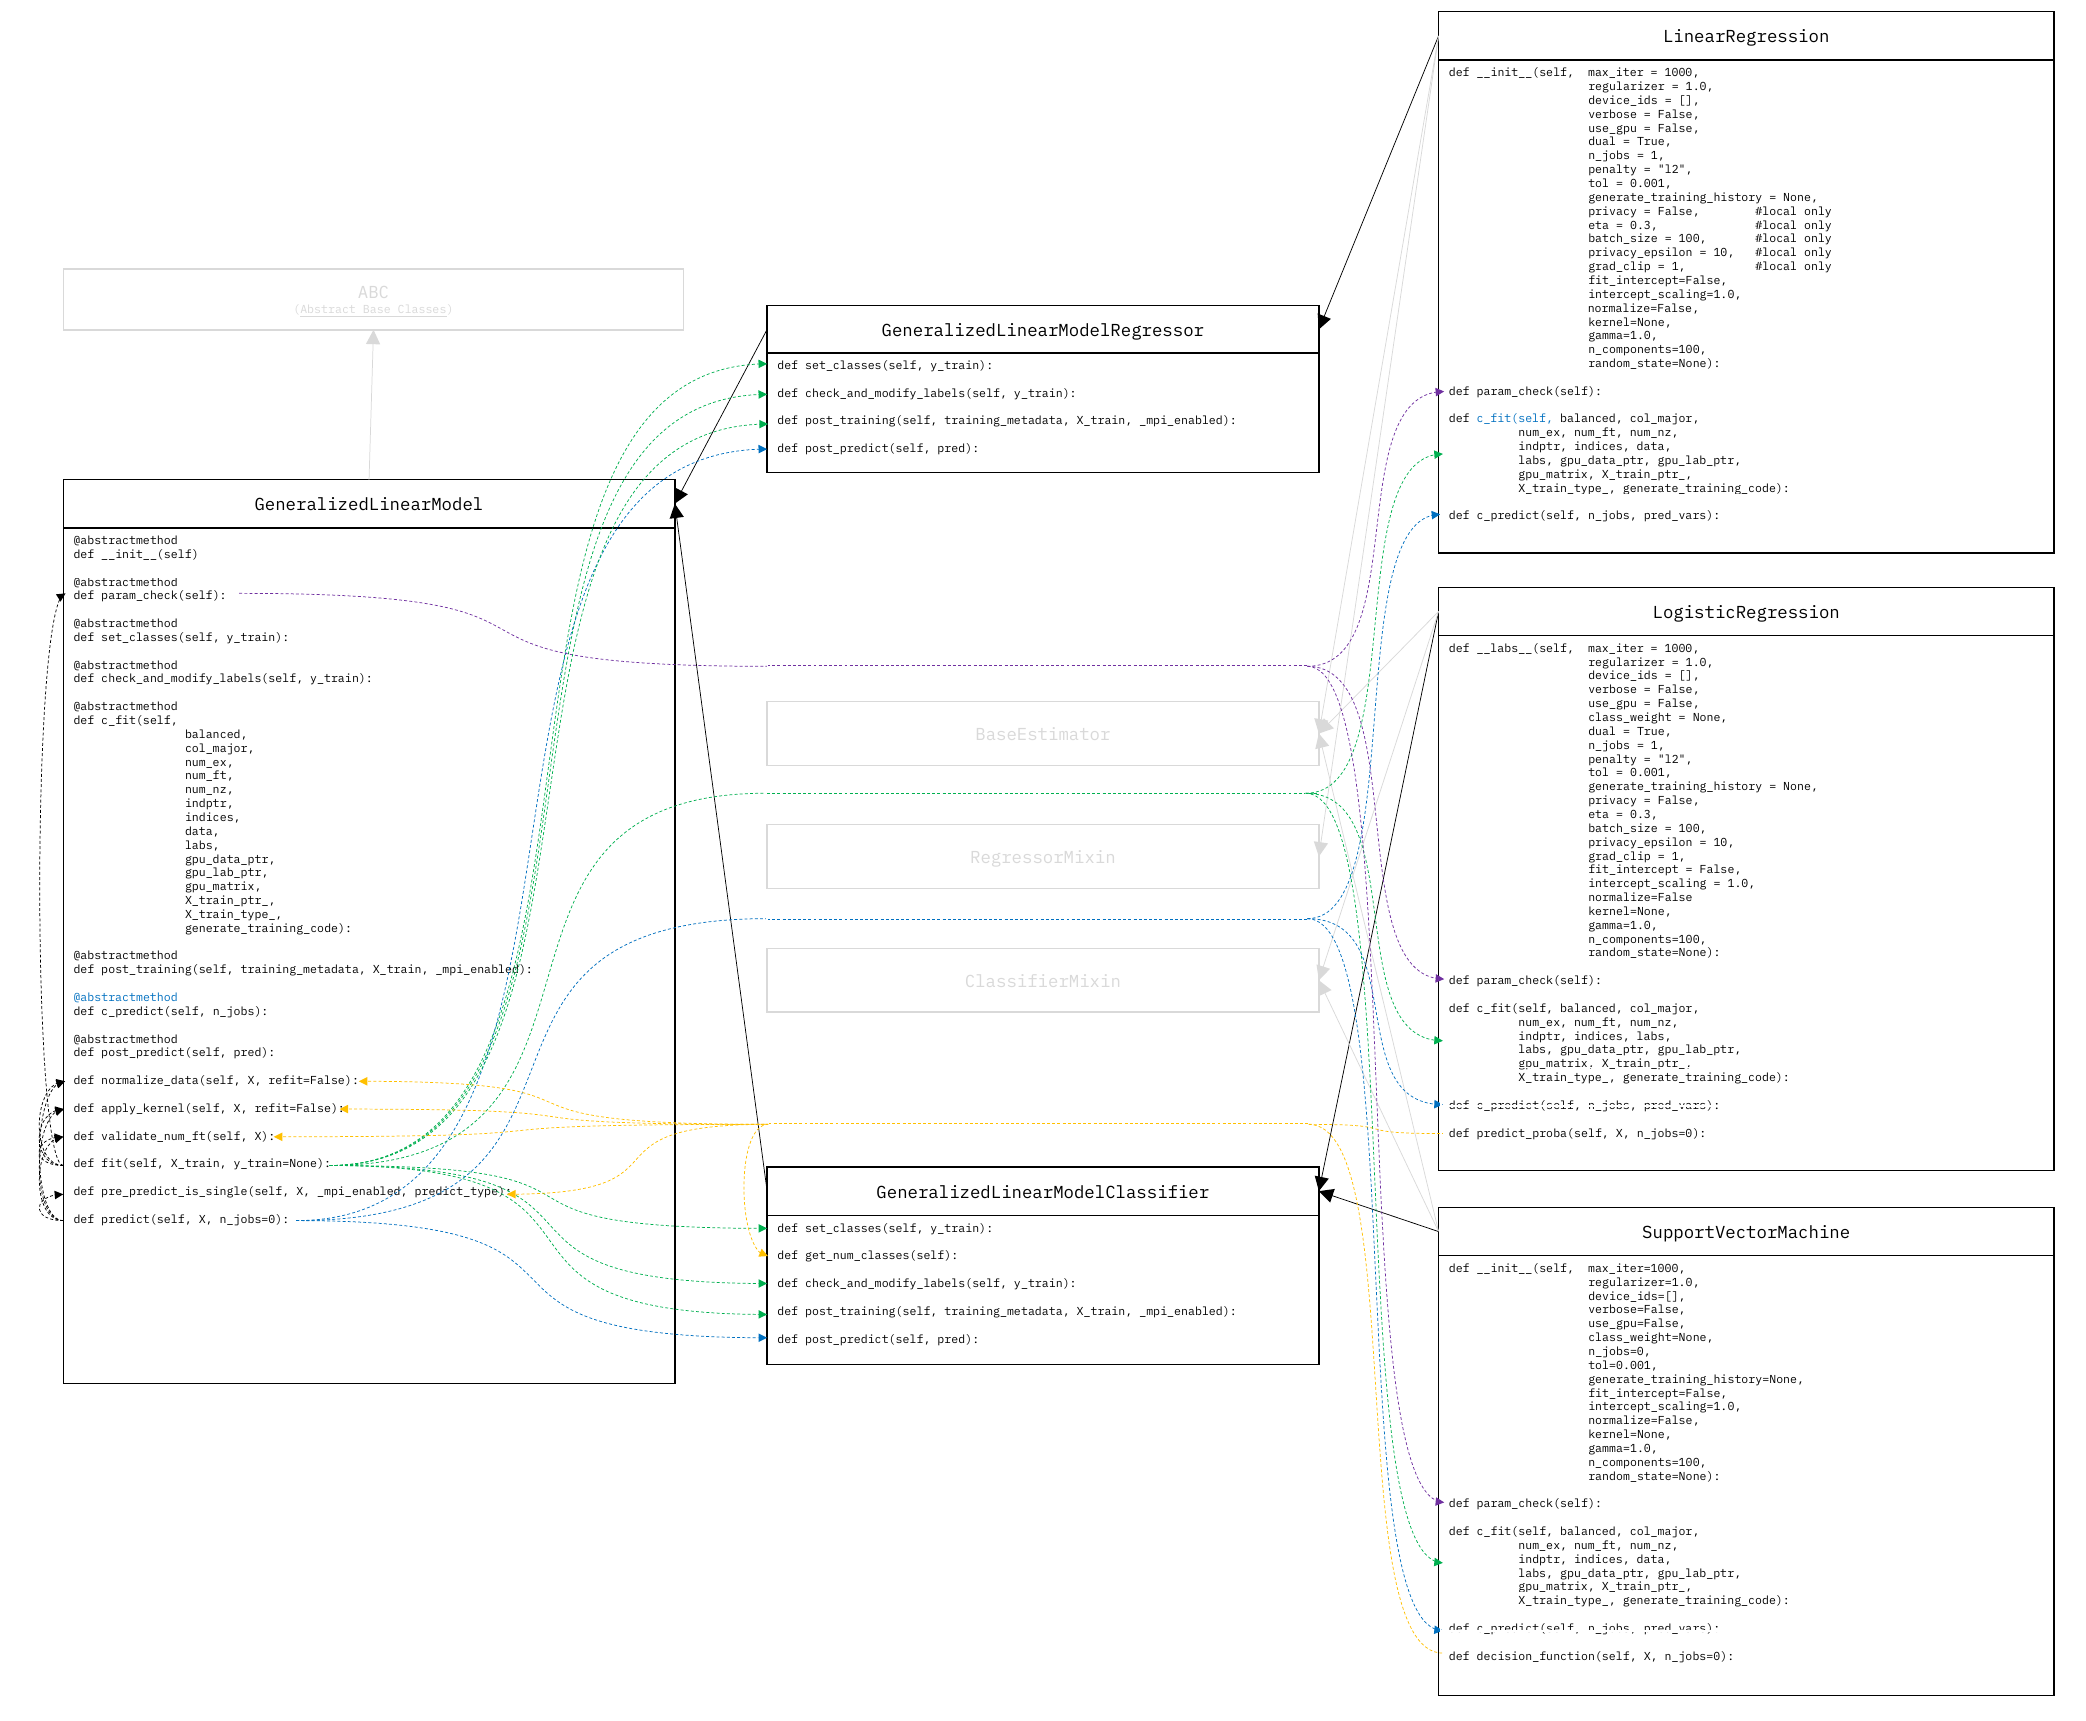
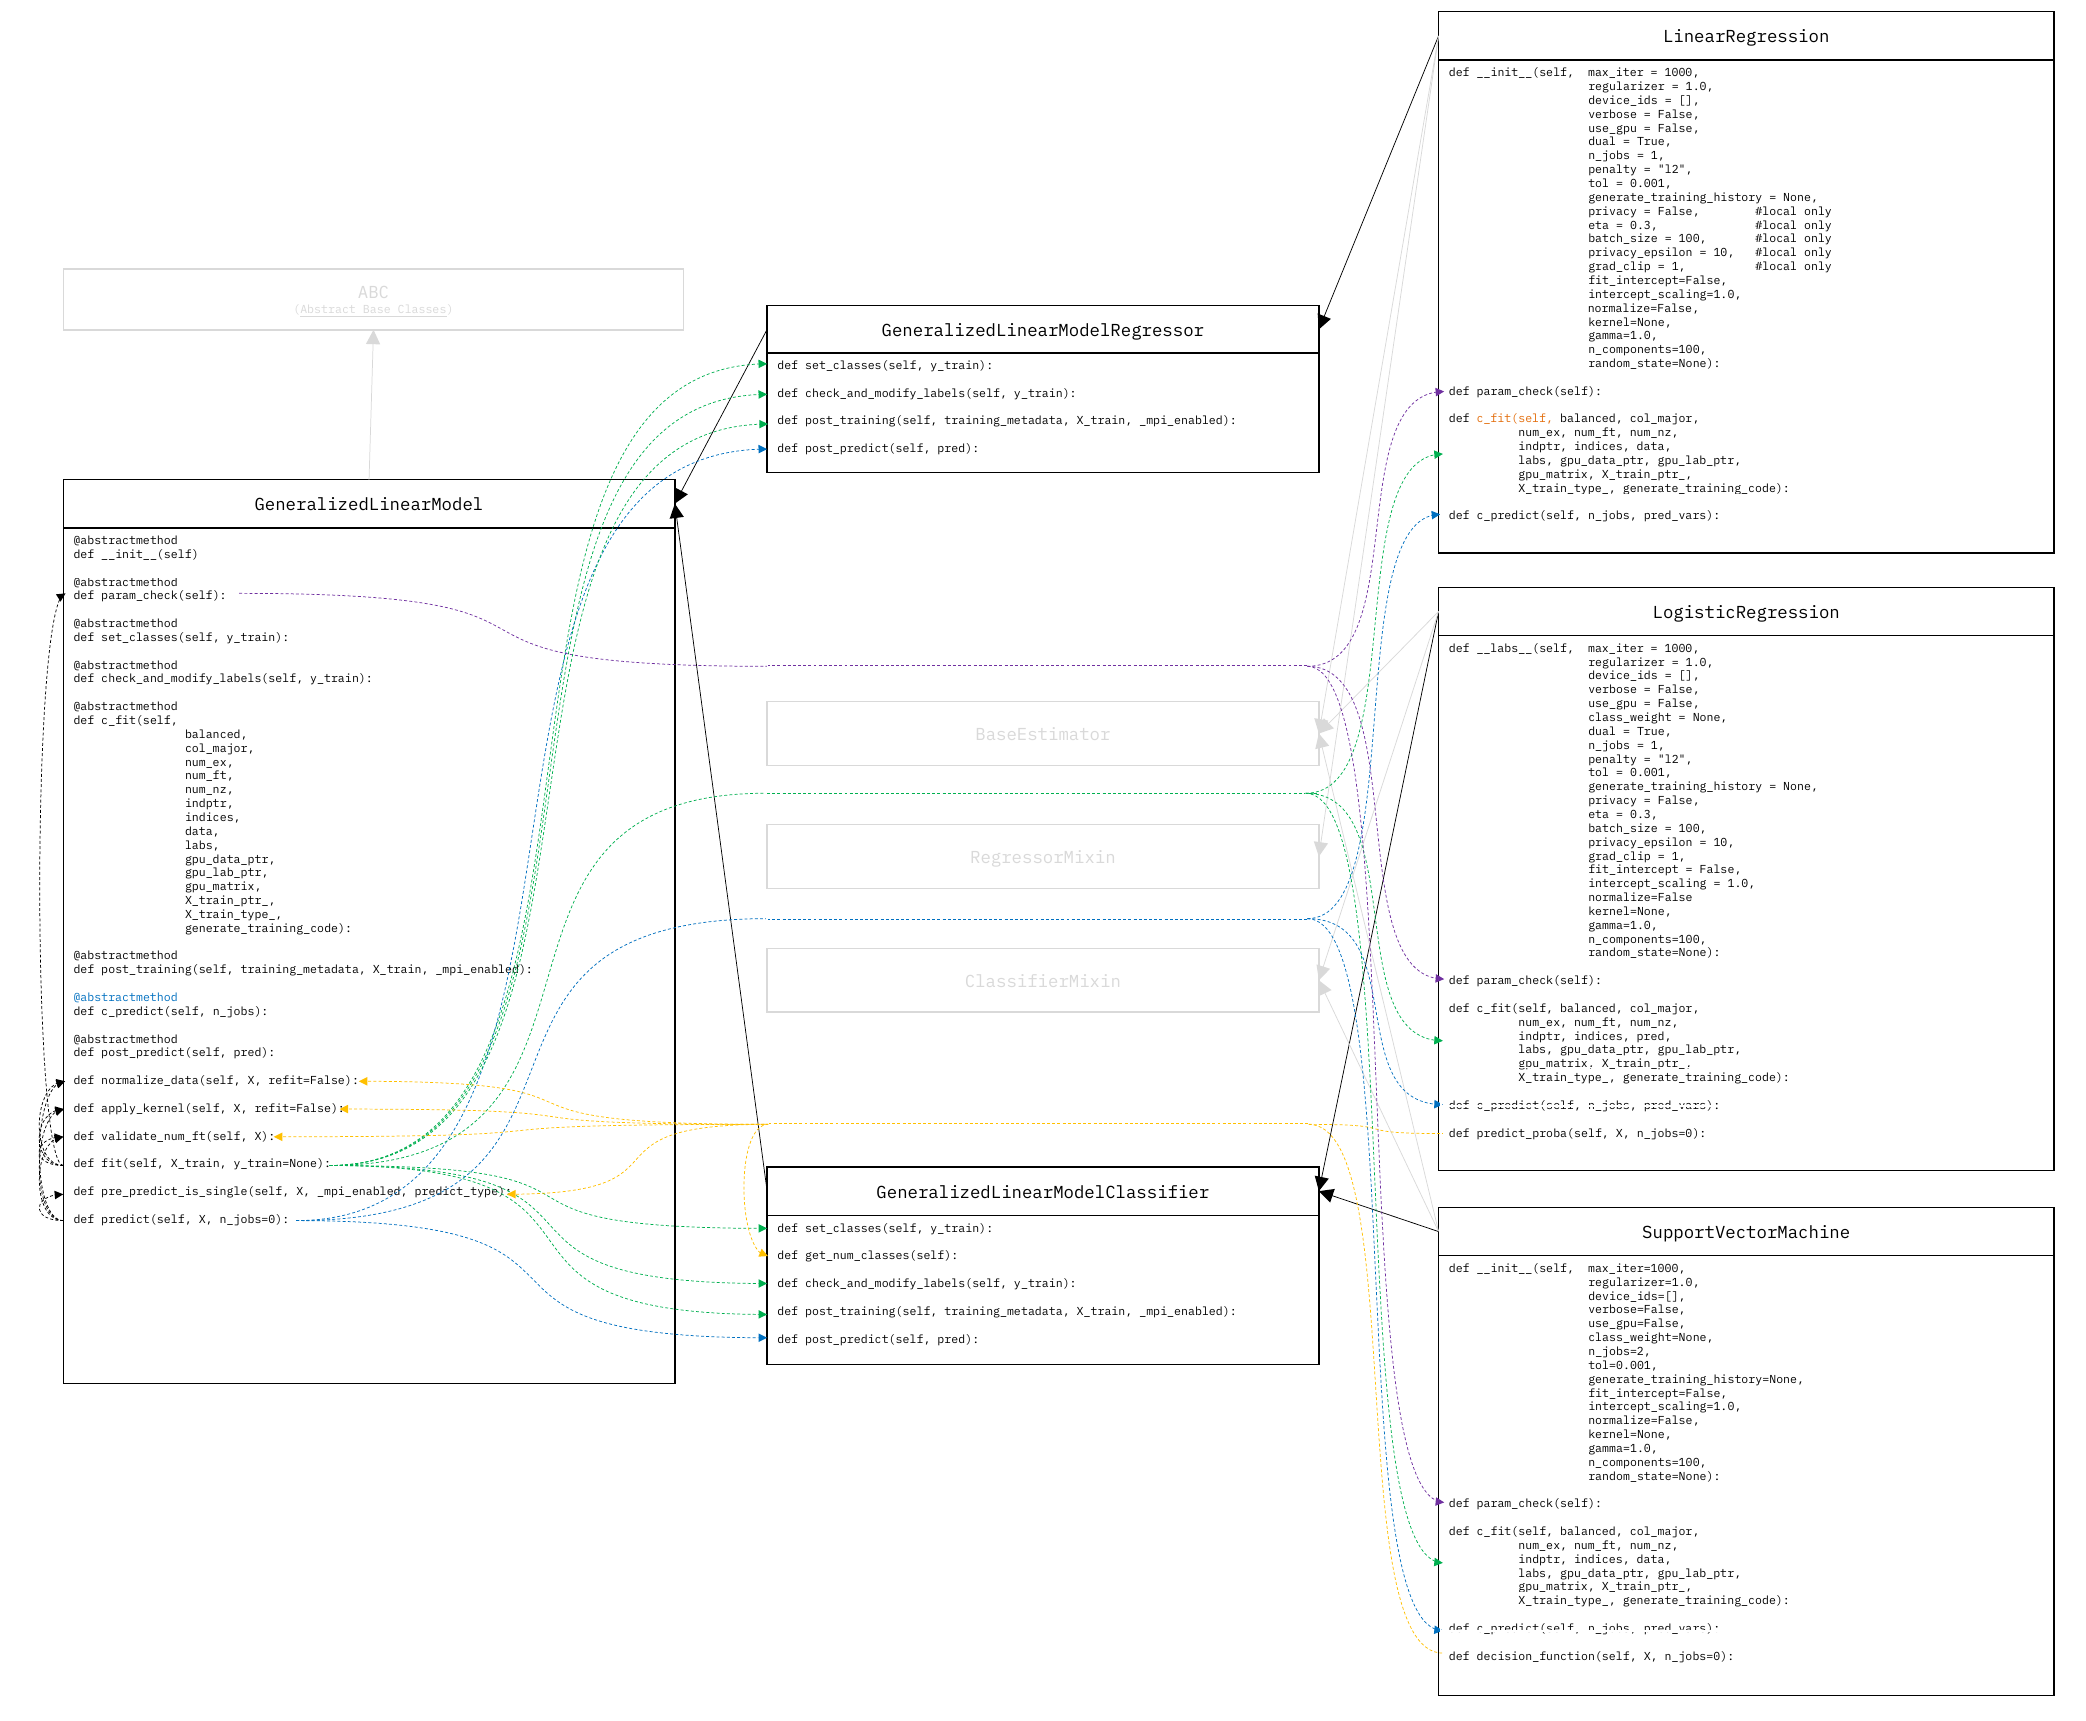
c_fit(self at (1515, 419) colour: blue -> orange
indices labs: labs -> pred
n_jobs=0 at (1620, 1352): n_jobs=0 -> n_jobs=2
